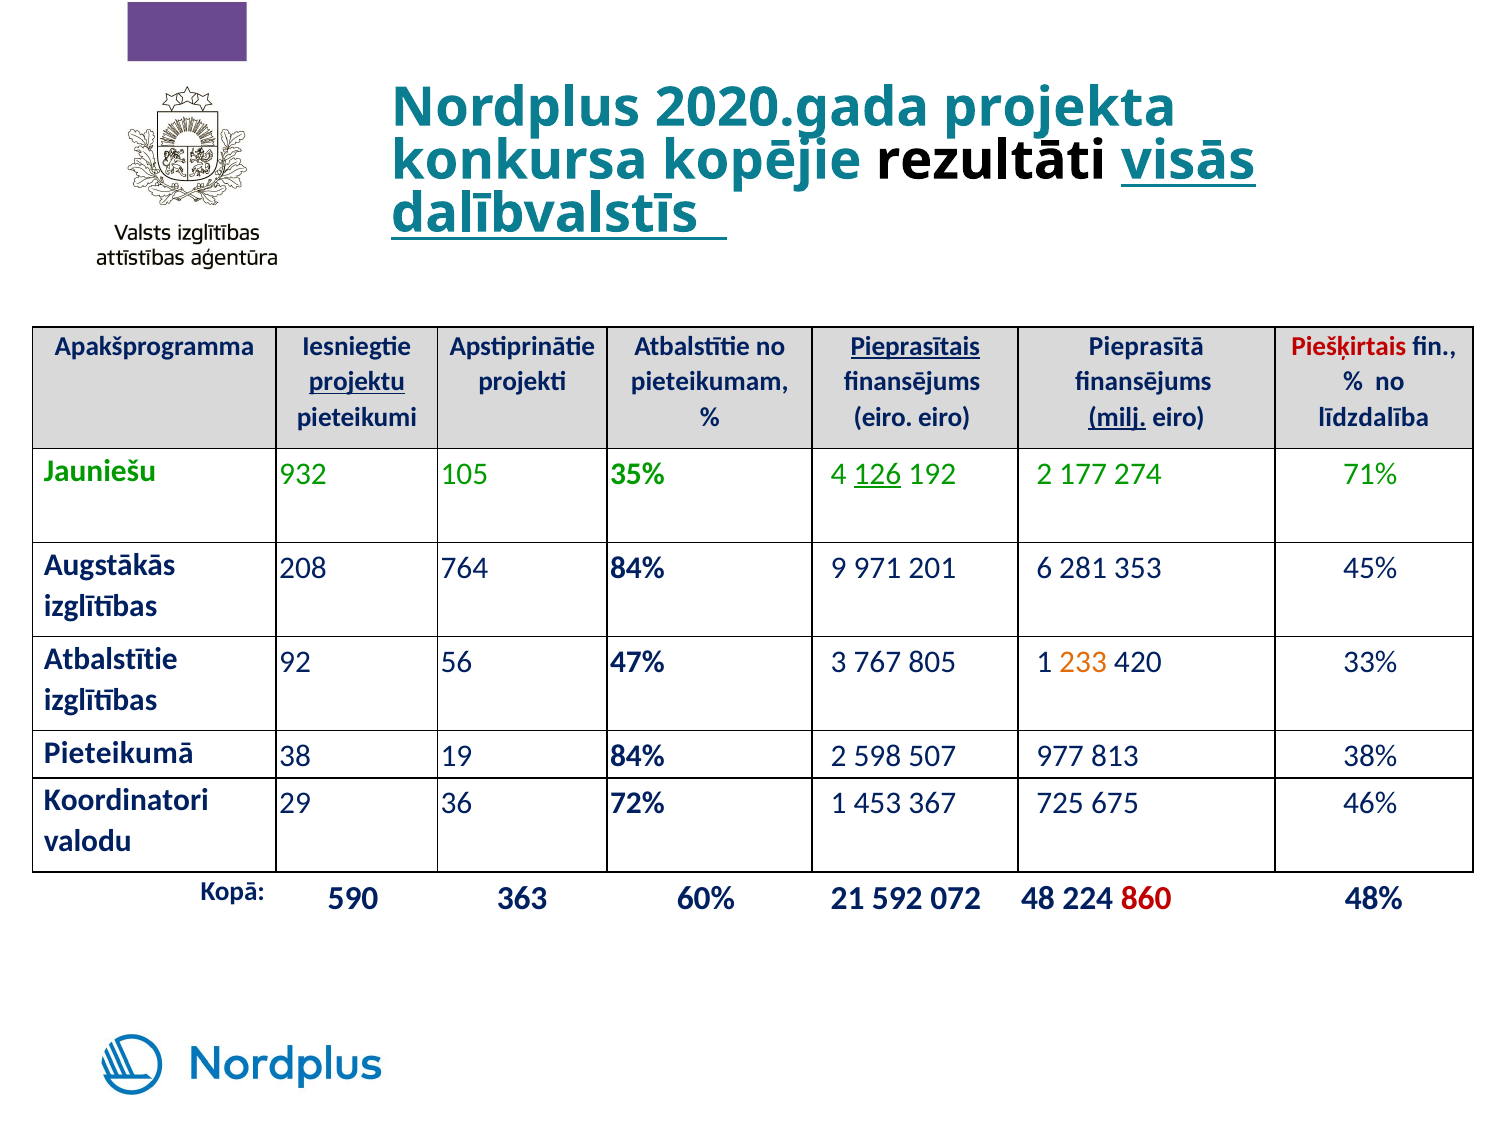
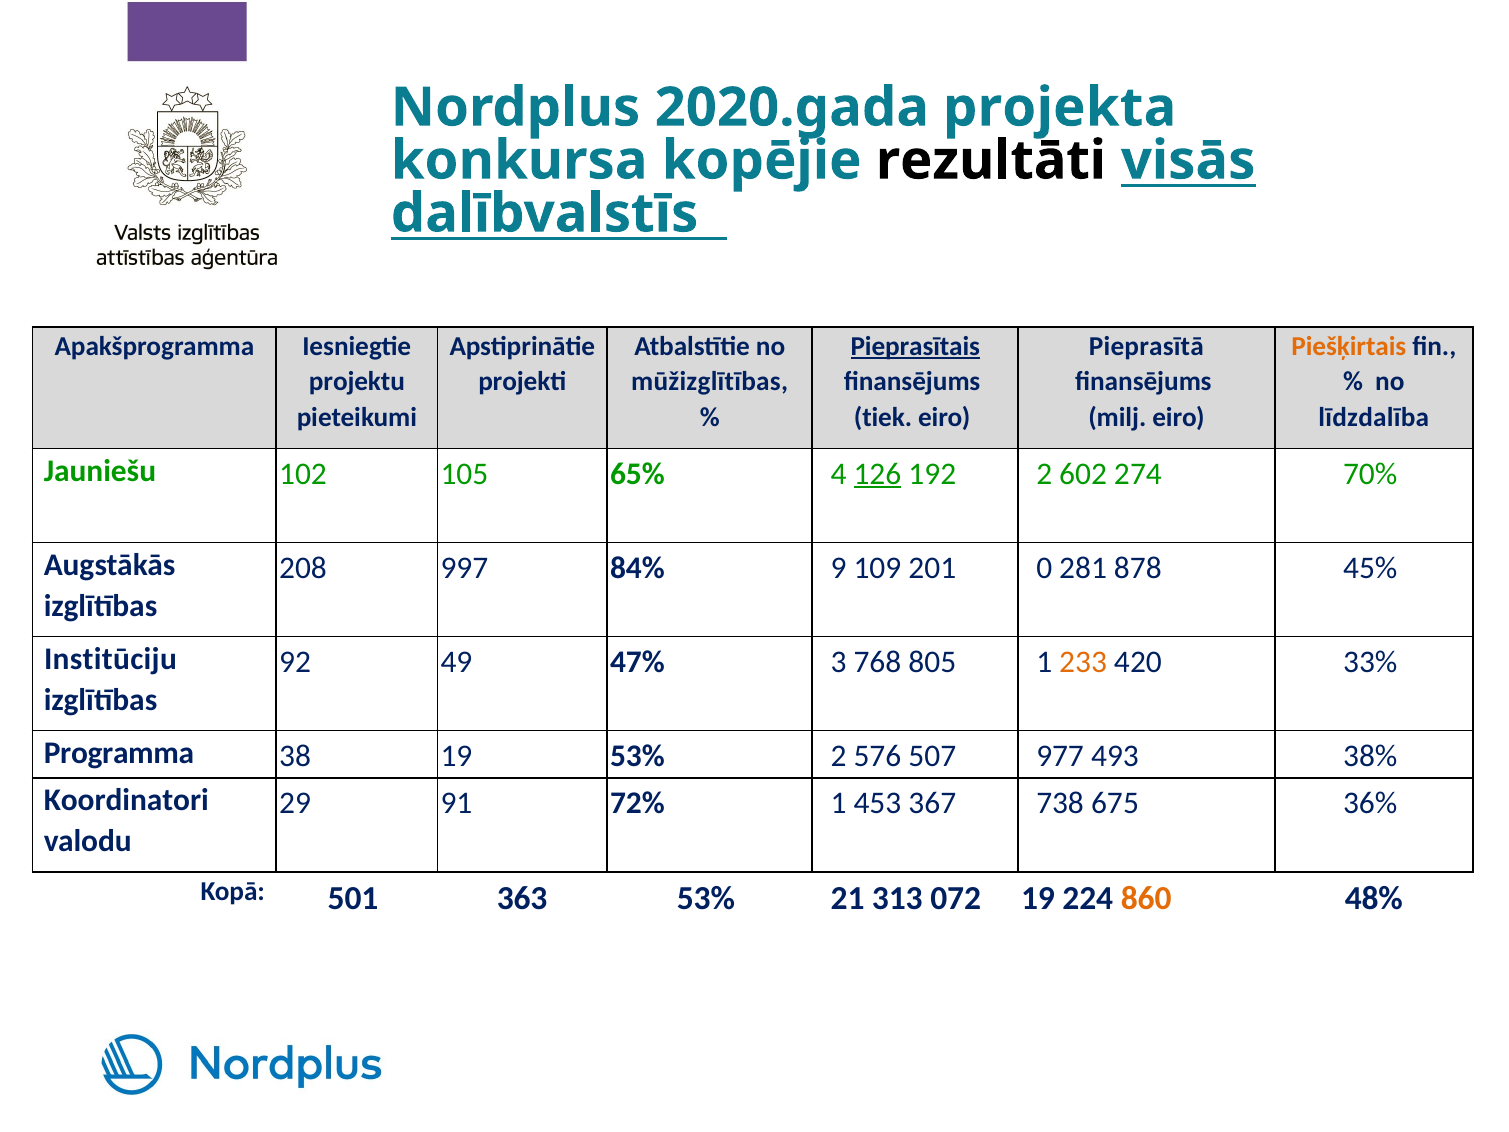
Piešķirtais colour: red -> orange
projektu underline: present -> none
pieteikumam: pieteikumam -> mūžizglītības
eiro at (883, 417): eiro -> tiek
milj underline: present -> none
932: 932 -> 102
35%: 35% -> 65%
177: 177 -> 602
71%: 71% -> 70%
764: 764 -> 997
971: 971 -> 109
6: 6 -> 0
353: 353 -> 878
Atbalstītie at (111, 659): Atbalstītie -> Institūciju
56: 56 -> 49
767: 767 -> 768
Pieteikumā: Pieteikumā -> Programma
19 84%: 84% -> 53%
598: 598 -> 576
813: 813 -> 493
36: 36 -> 91
725: 725 -> 738
46%: 46% -> 36%
590: 590 -> 501
363 60%: 60% -> 53%
592: 592 -> 313
072 48: 48 -> 19
860 colour: red -> orange
